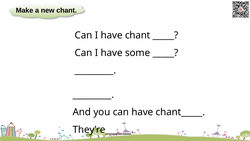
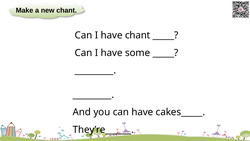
chant_____: chant_____ -> cakes_____
